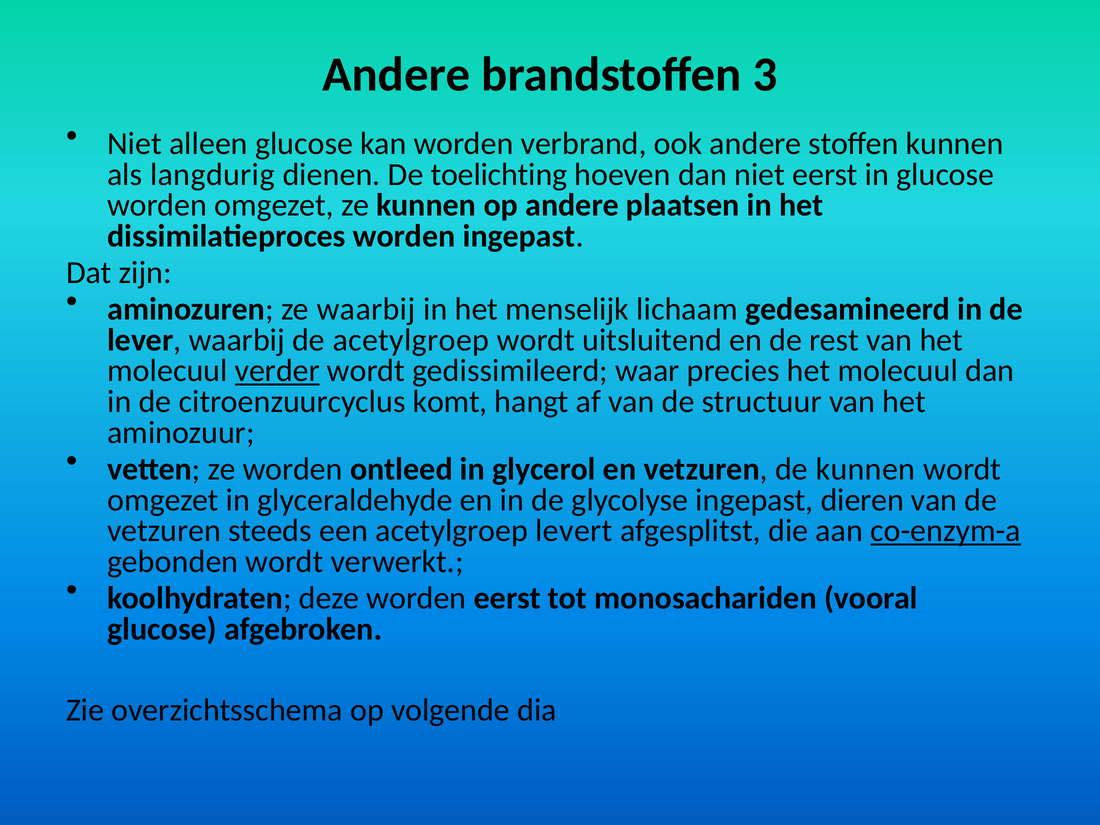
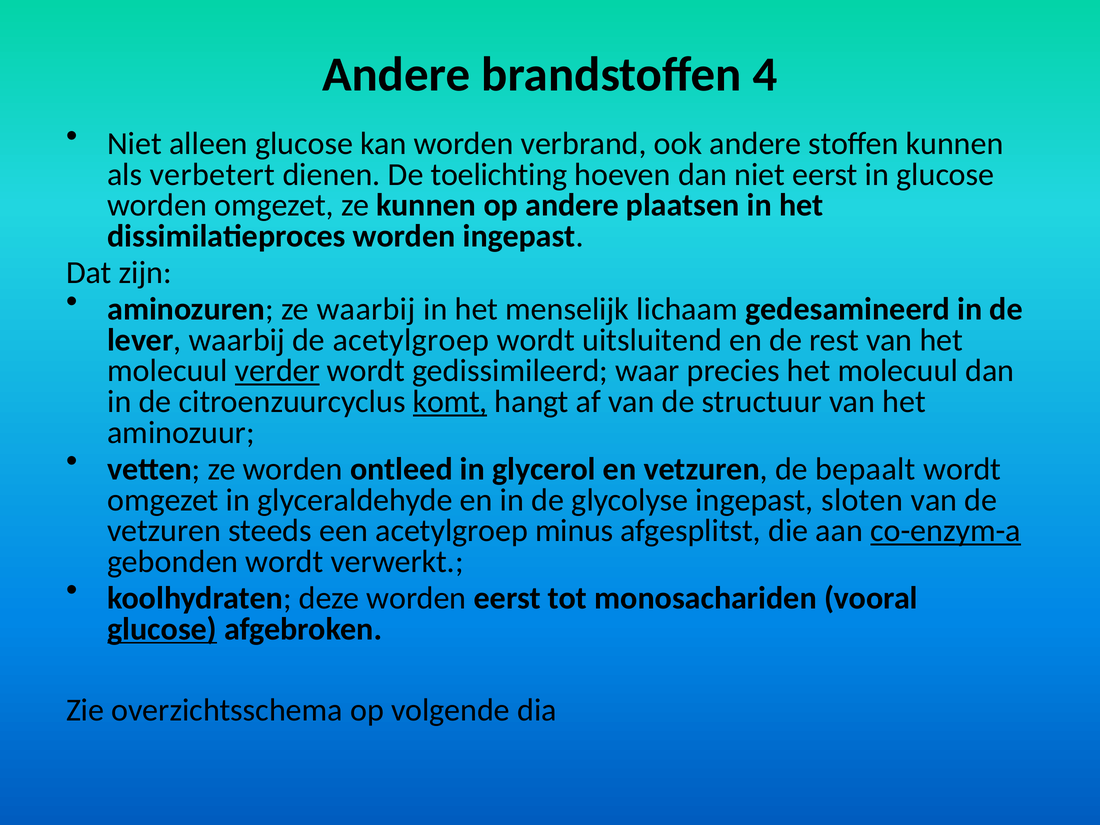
3: 3 -> 4
langdurig: langdurig -> verbetert
komt underline: none -> present
de kunnen: kunnen -> bepaalt
dieren: dieren -> sloten
levert: levert -> minus
glucose at (162, 629) underline: none -> present
